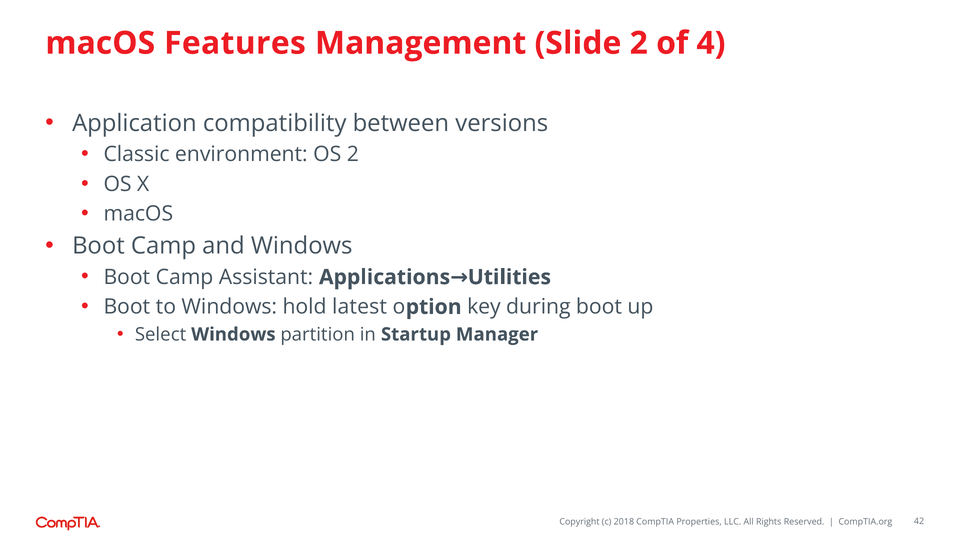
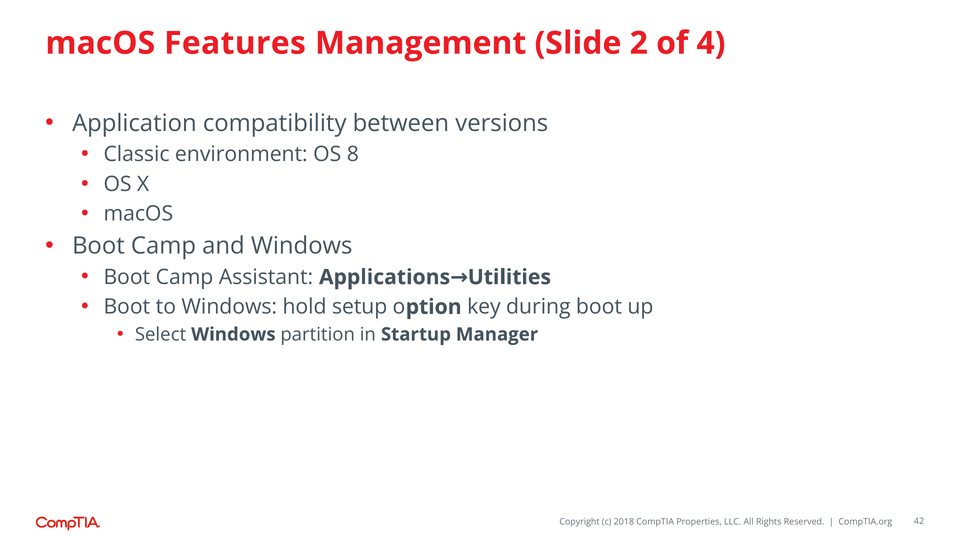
OS 2: 2 -> 8
latest: latest -> setup
